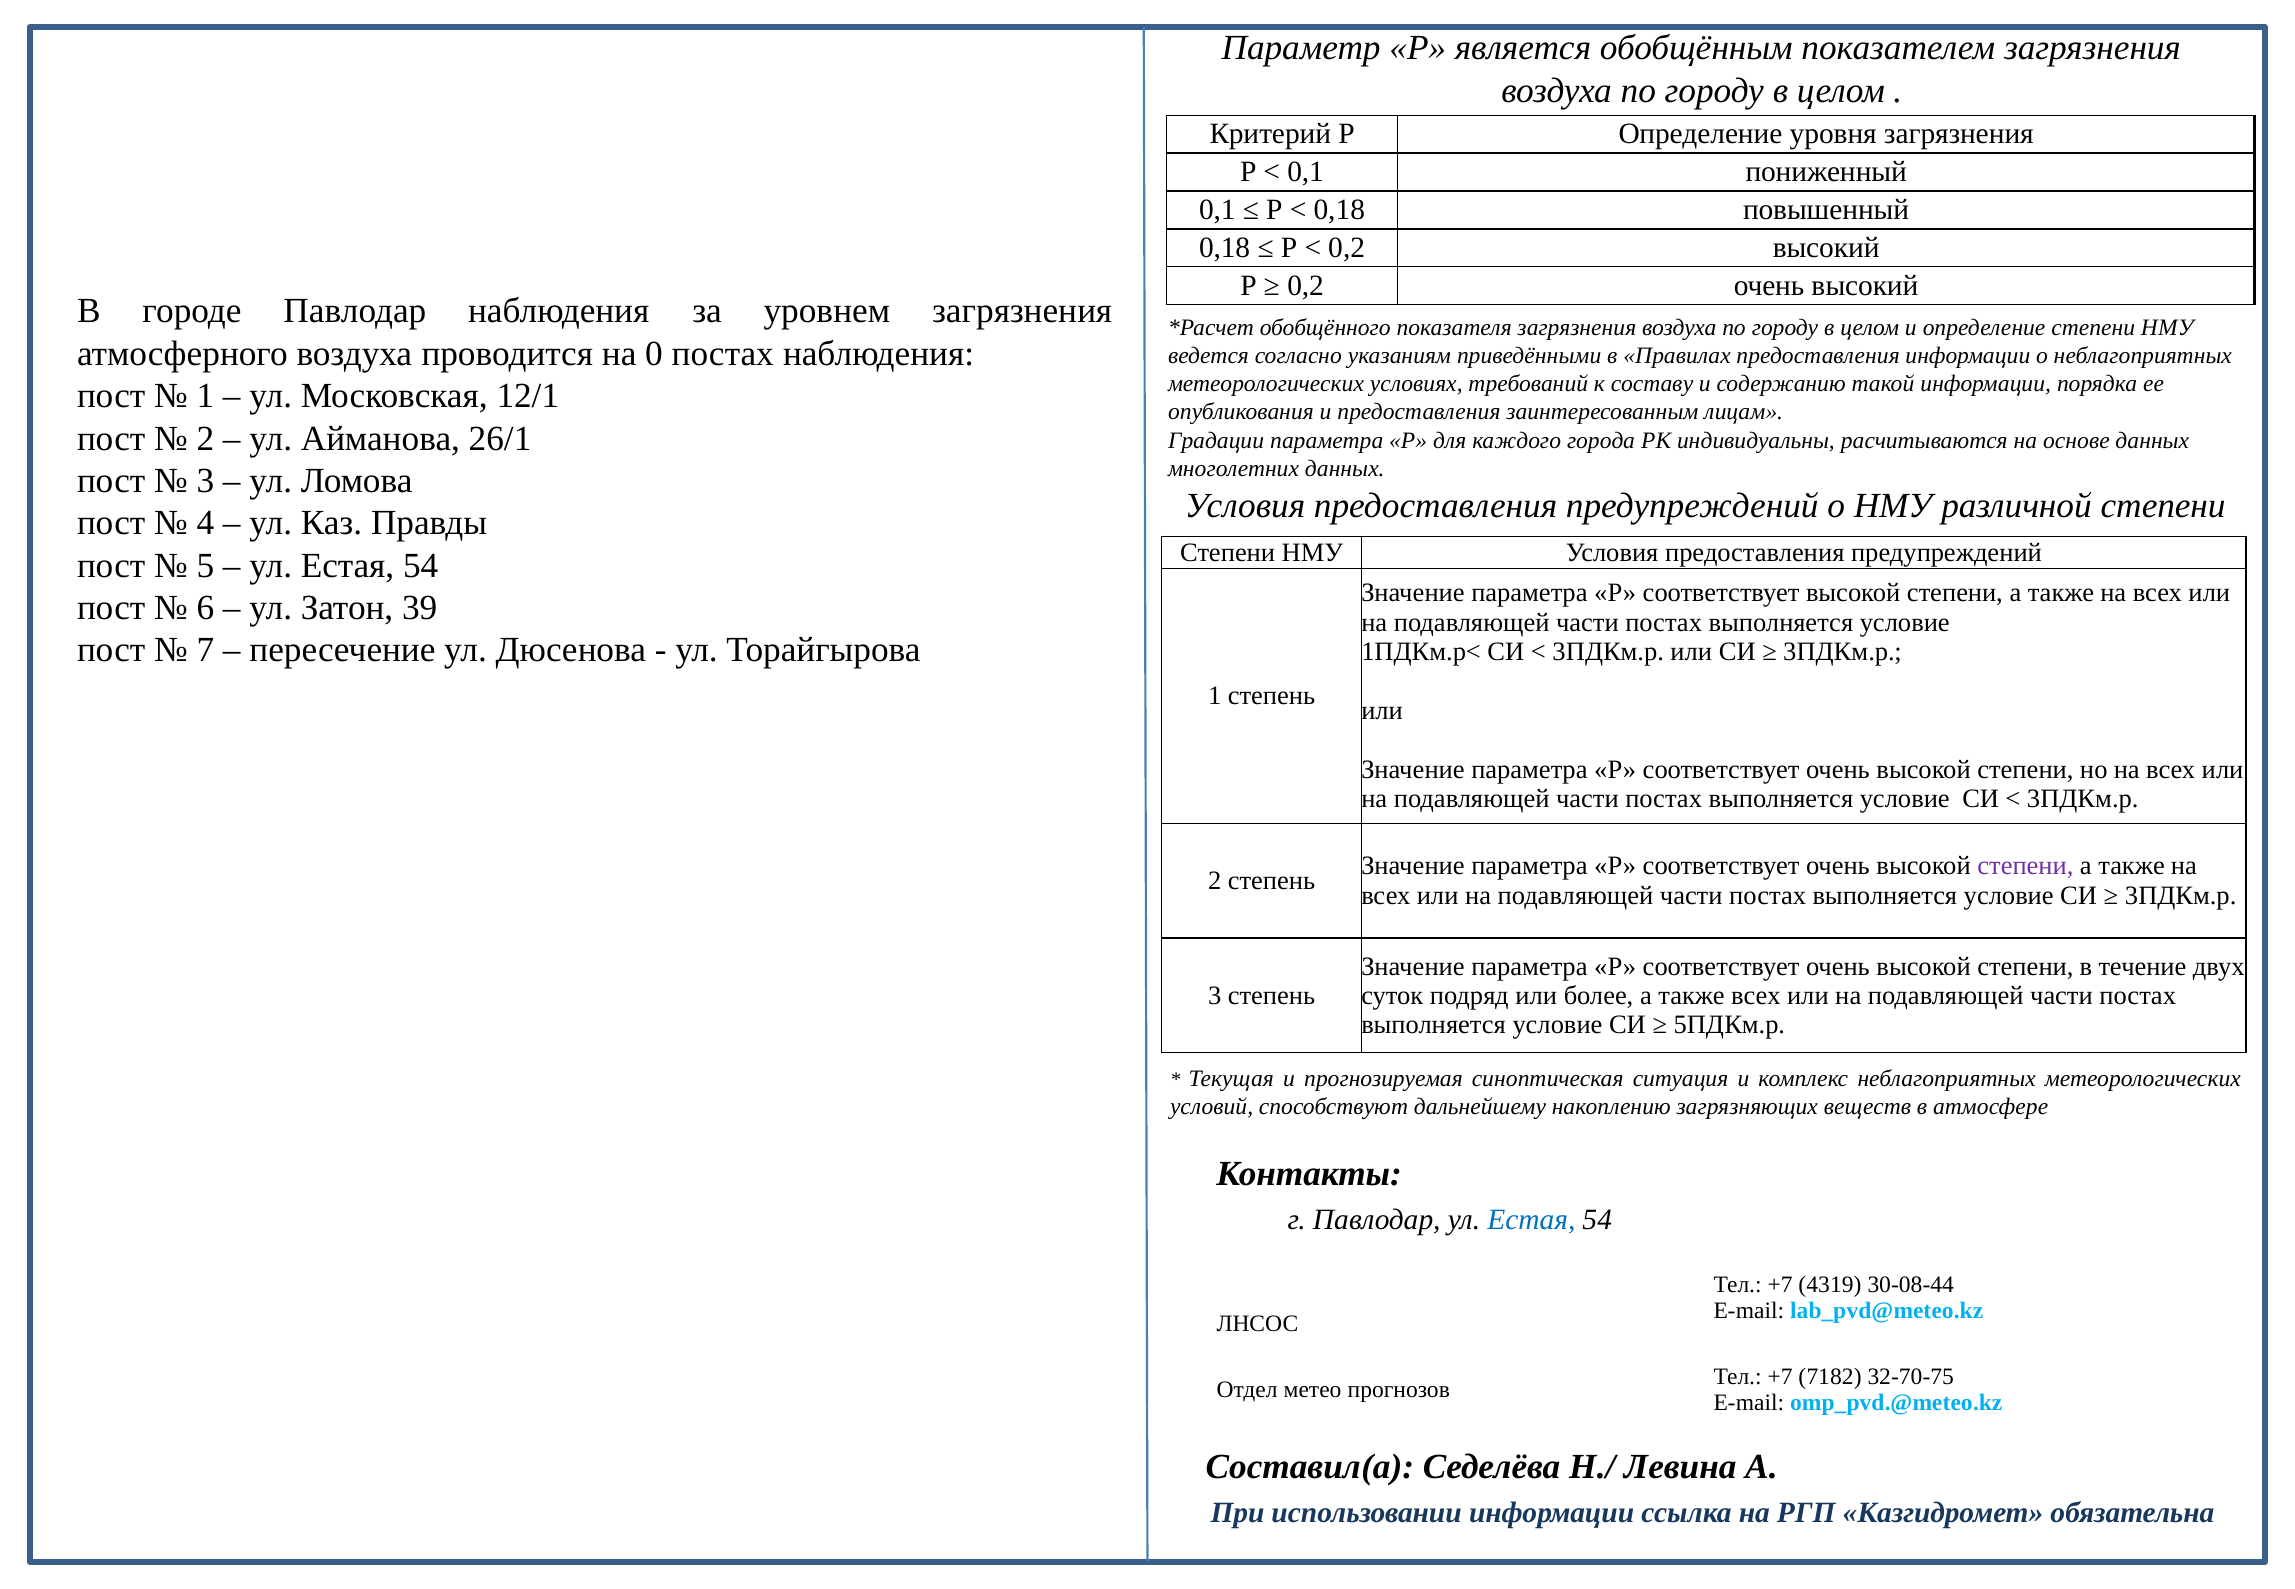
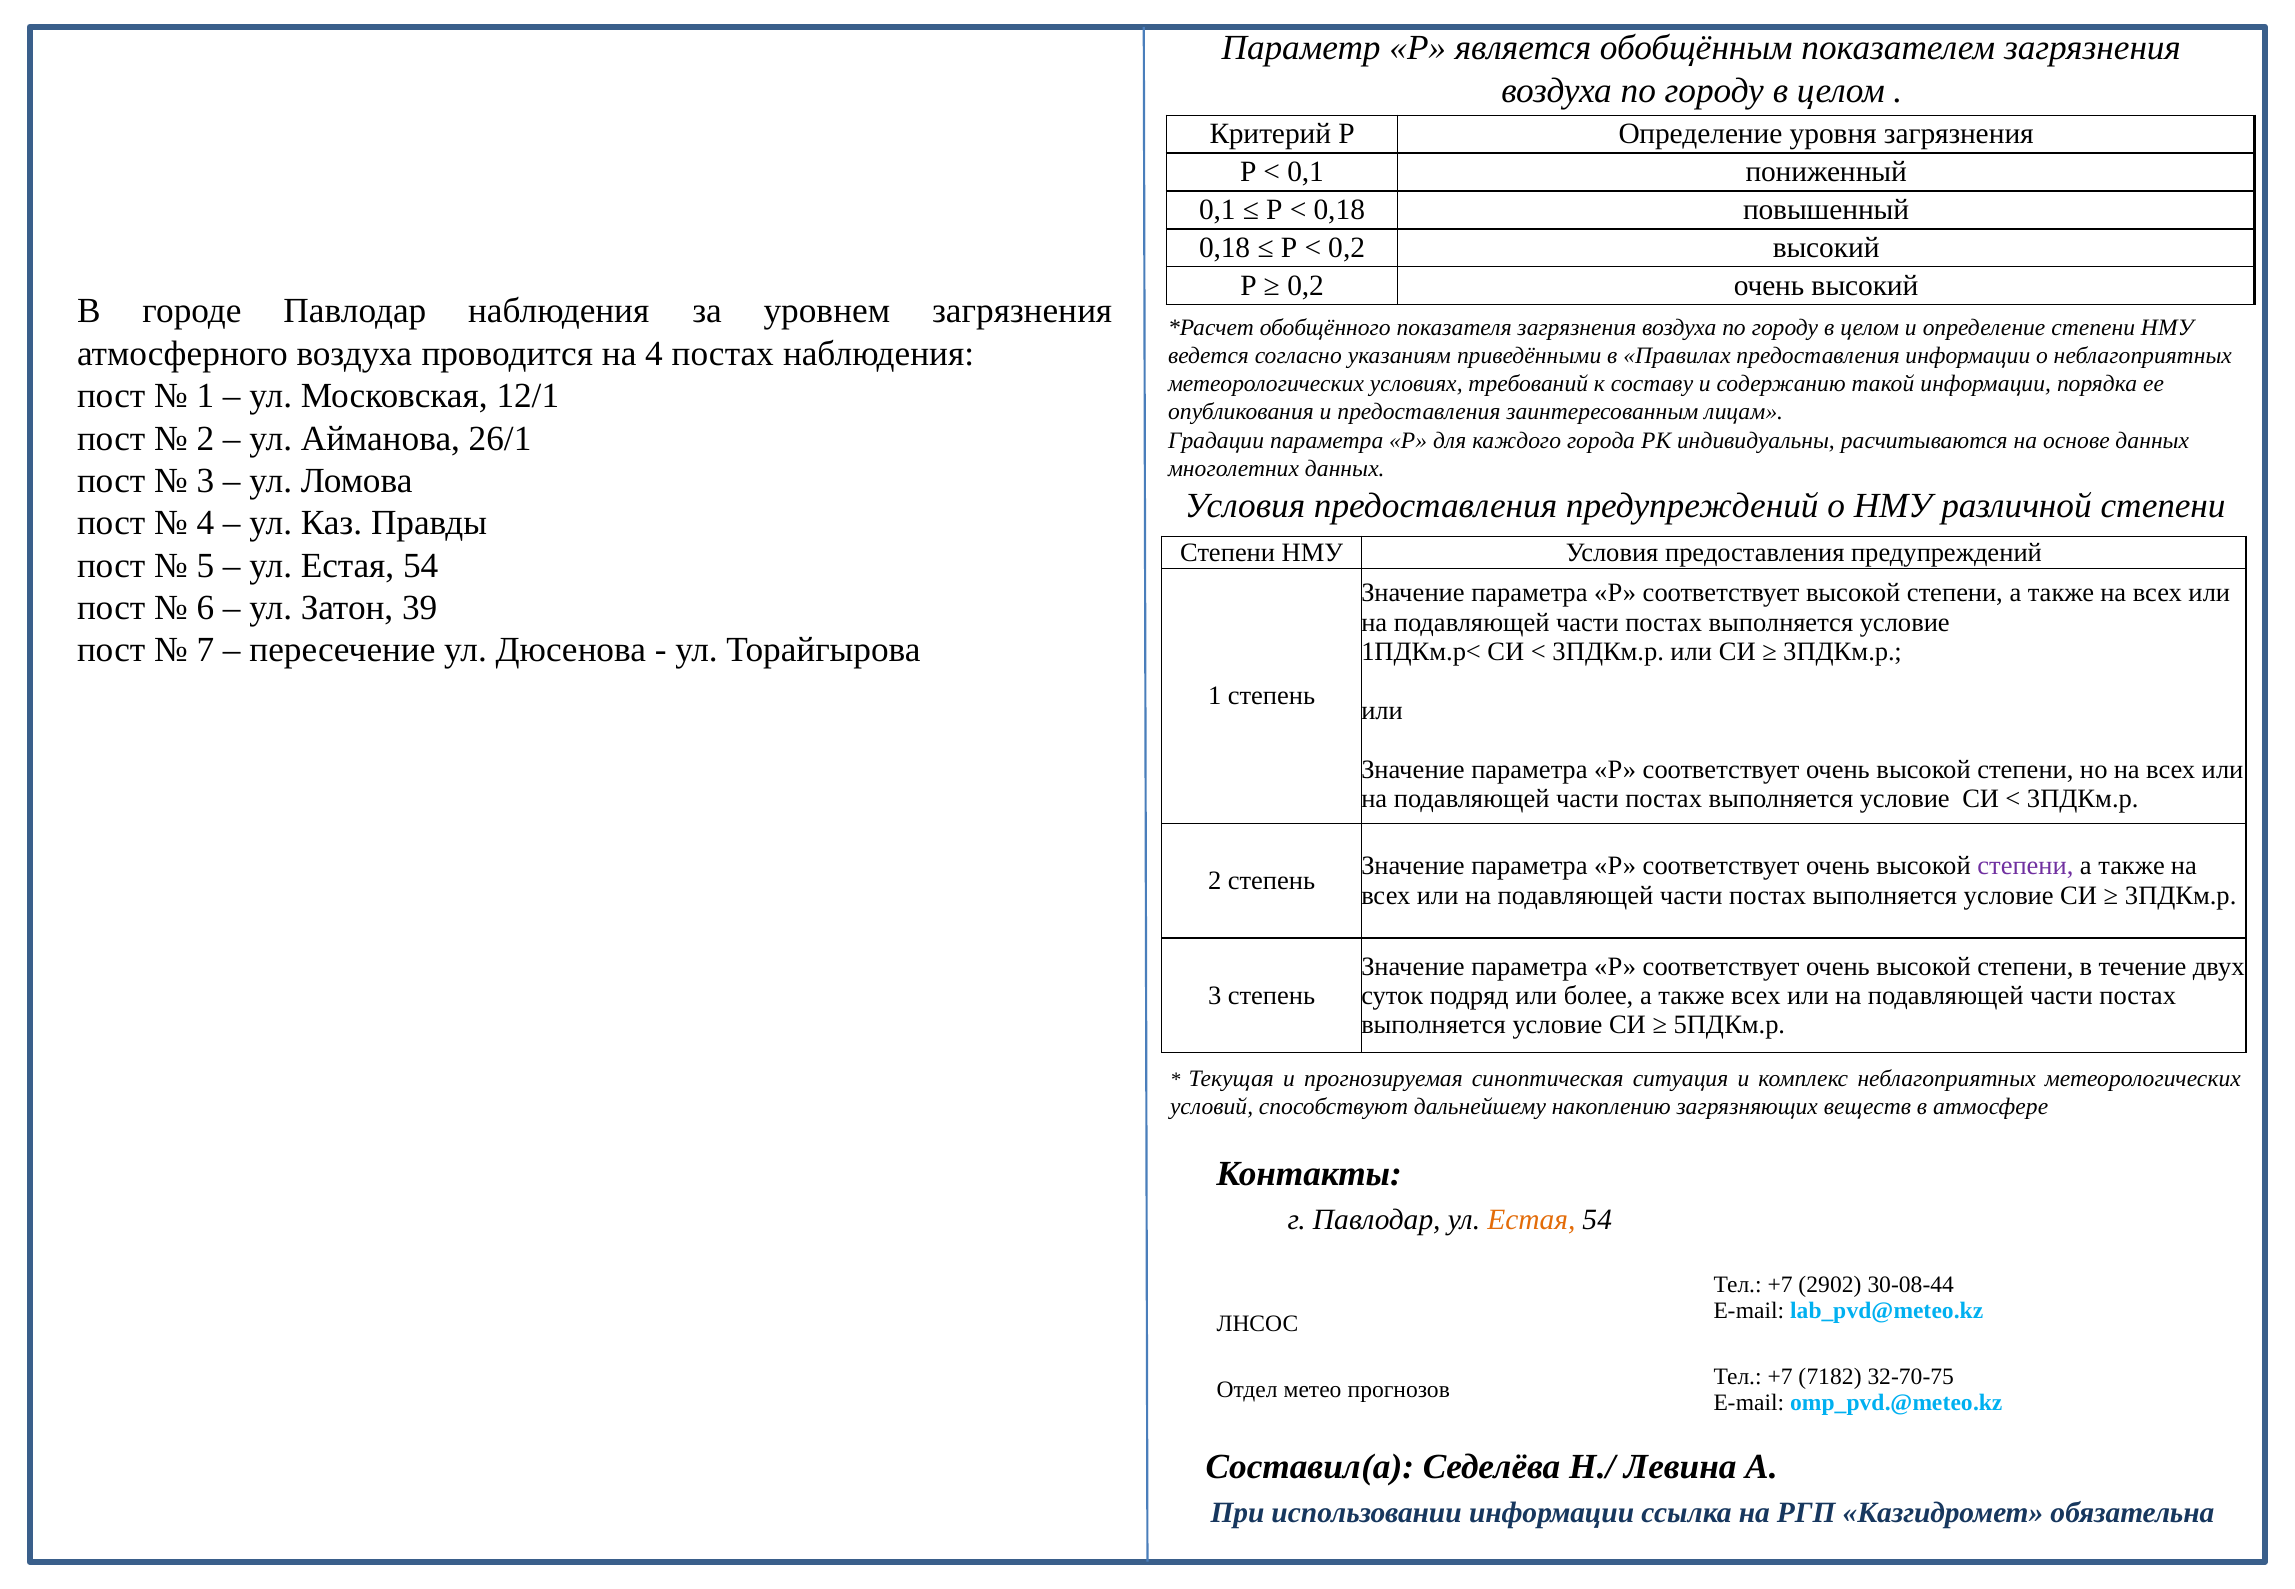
на 0: 0 -> 4
Естая at (1531, 1220) colour: blue -> orange
4319: 4319 -> 2902
